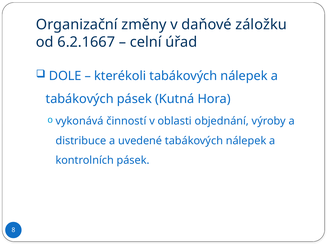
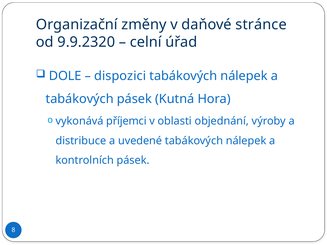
záložku: záložku -> stránce
6.2.1667: 6.2.1667 -> 9.9.2320
kterékoli: kterékoli -> dispozici
činností: činností -> příjemci
